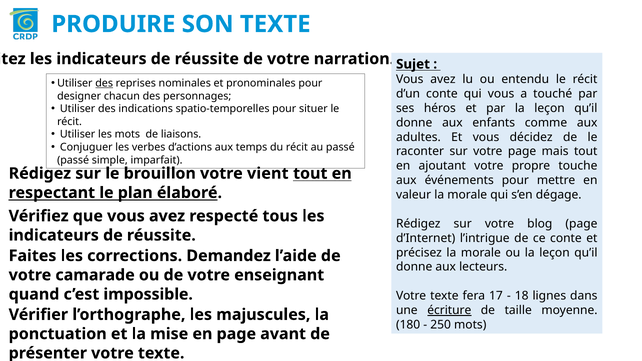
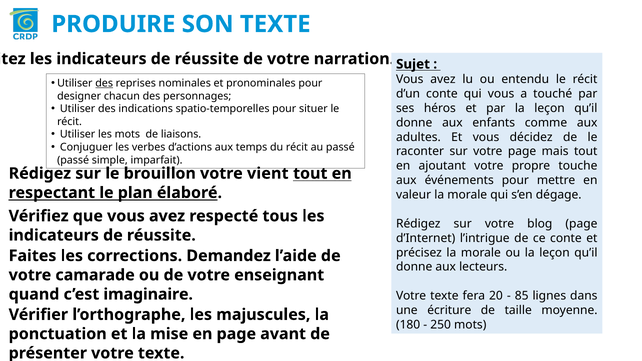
impossible: impossible -> imaginaire
17: 17 -> 20
18: 18 -> 85
écriture underline: present -> none
